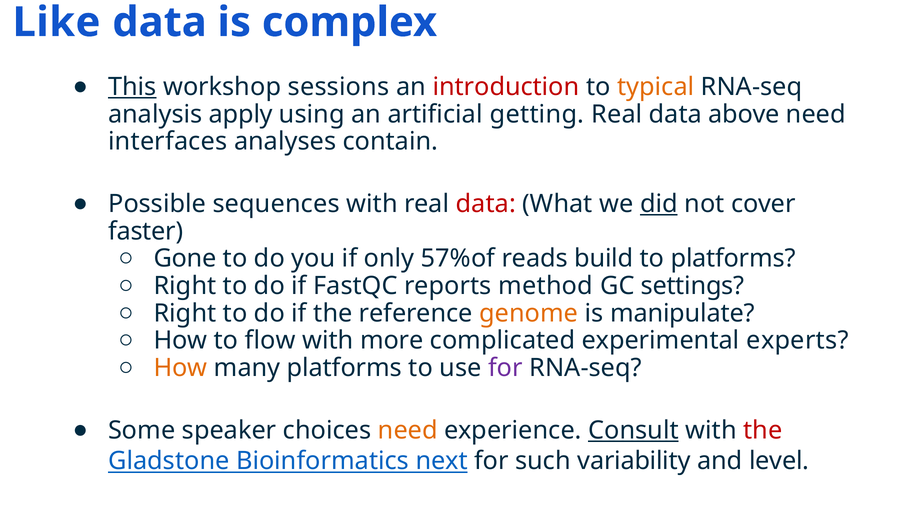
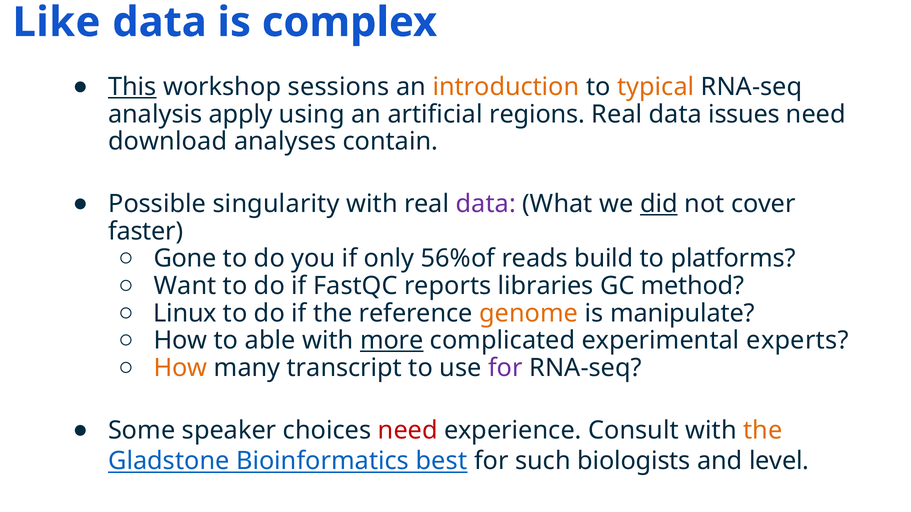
introduction colour: red -> orange
getting: getting -> regions
above: above -> issues
interfaces: interfaces -> download
sequences: sequences -> singularity
data at (486, 204) colour: red -> purple
57%of: 57%of -> 56%of
Right at (185, 286): Right -> Want
method: method -> libraries
settings: settings -> method
Right at (185, 314): Right -> Linux
flow: flow -> able
more underline: none -> present
many platforms: platforms -> transcript
need at (408, 431) colour: orange -> red
Consult underline: present -> none
the at (763, 431) colour: red -> orange
next: next -> best
variability: variability -> biologists
